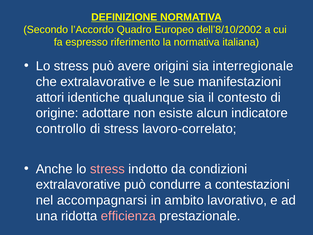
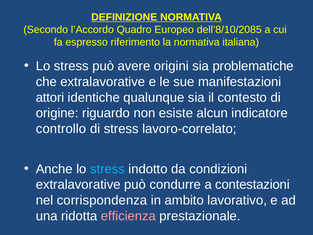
dell’8/10/2002: dell’8/10/2002 -> dell’8/10/2085
interregionale: interregionale -> problematiche
adottare: adottare -> riguardo
stress at (108, 169) colour: pink -> light blue
accompagnarsi: accompagnarsi -> corrispondenza
